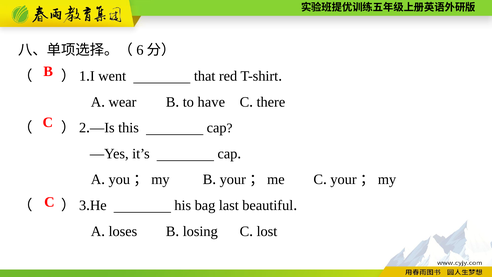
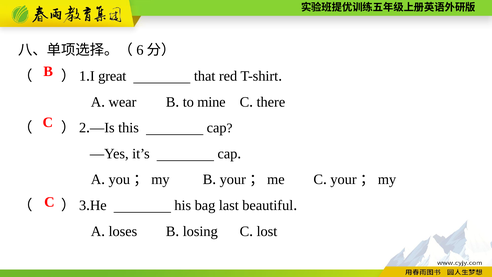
went: went -> great
have: have -> mine
